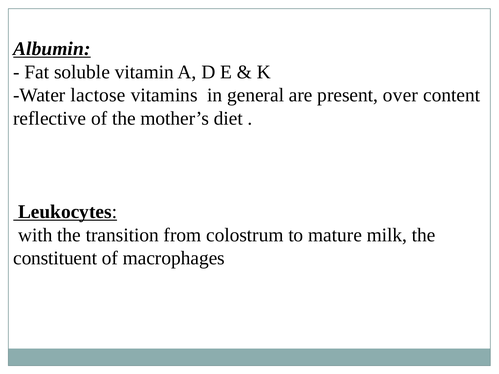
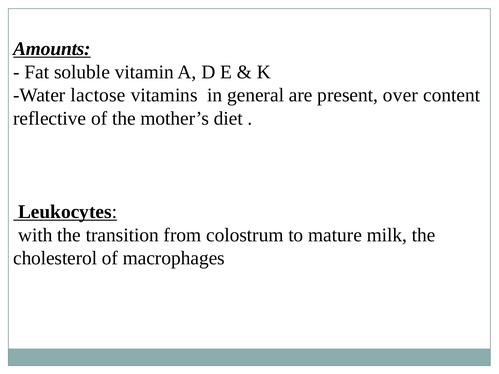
Albumin: Albumin -> Amounts
constituent: constituent -> cholesterol
